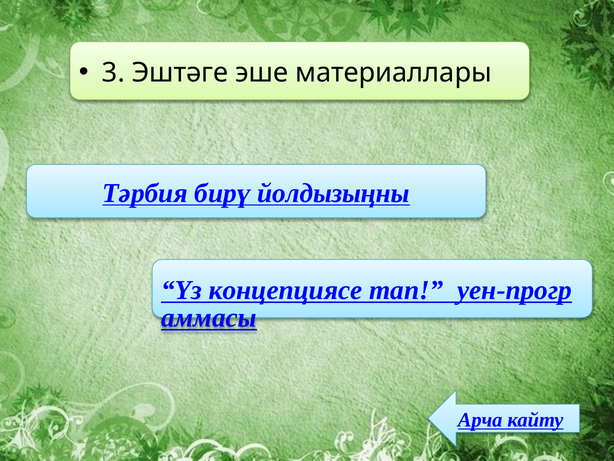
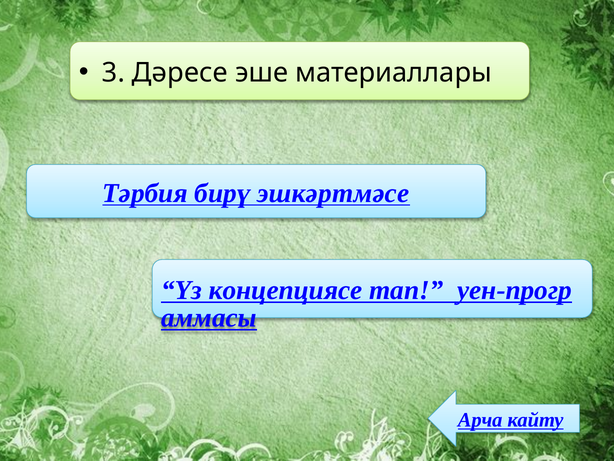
Эштәге: Эштәге -> Дәресе
йолдызыңны: йолдызыңны -> эшкәртмәсе
